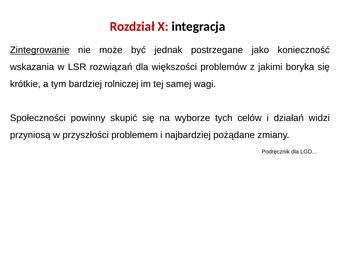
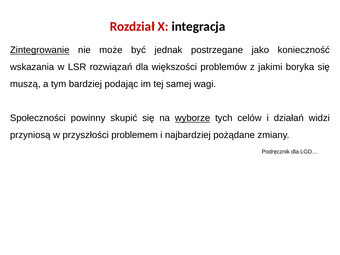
krótkie: krótkie -> muszą
rolniczej: rolniczej -> podając
wyborze underline: none -> present
